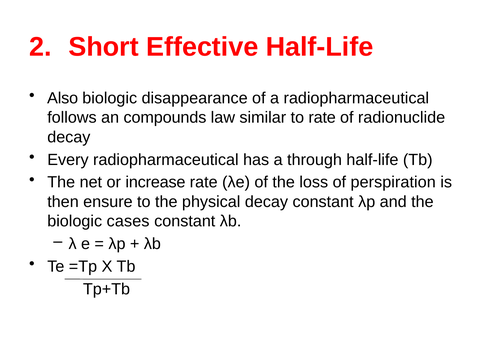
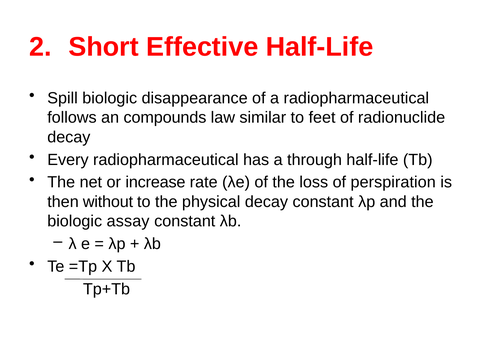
Also: Also -> Spill
to rate: rate -> feet
ensure: ensure -> without
cases: cases -> assay
